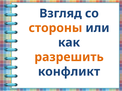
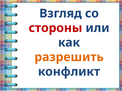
стороны colour: orange -> red
